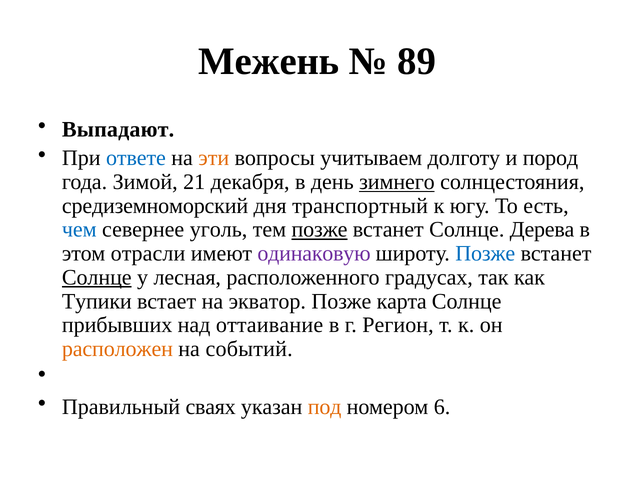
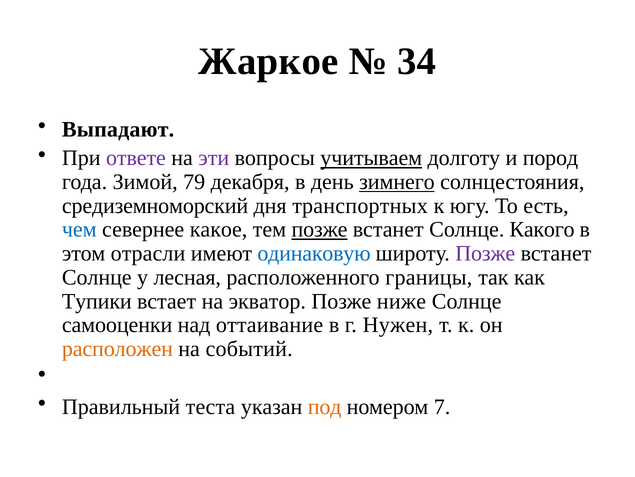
Межень: Межень -> Жаркое
89: 89 -> 34
ответе colour: blue -> purple
эти colour: orange -> purple
учитываем underline: none -> present
21: 21 -> 79
транспортный: транспортный -> транспортных
уголь: уголь -> какое
Дерева: Дерева -> Какого
одинаковую colour: purple -> blue
Позже at (485, 253) colour: blue -> purple
Солнце at (97, 277) underline: present -> none
градусах: градусах -> границы
карта: карта -> ниже
прибывших: прибывших -> самооценки
Регион: Регион -> Нужен
сваях: сваях -> теста
6: 6 -> 7
